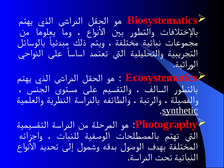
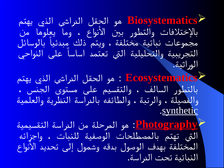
Photography underline: none -> present
